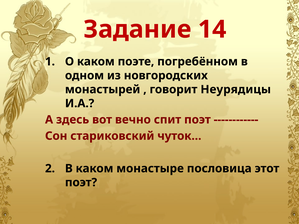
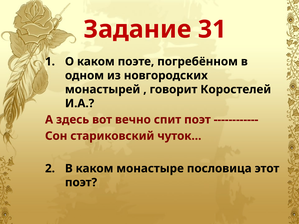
14: 14 -> 31
Неурядицы: Неурядицы -> Коростелей
